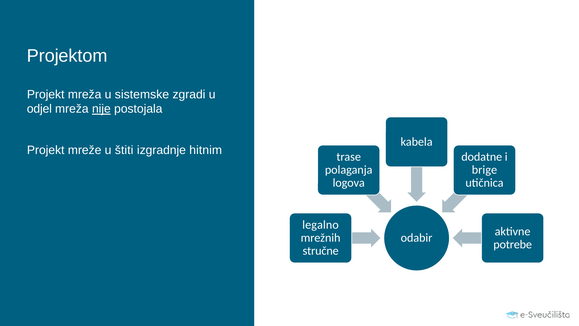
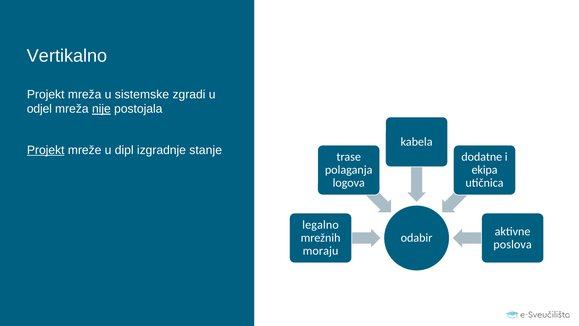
Projektom: Projektom -> Vertikalno
Projekt at (46, 150) underline: none -> present
štiti: štiti -> dipl
hitnim: hitnim -> stanje
brige: brige -> ekipa
potrebe: potrebe -> poslova
stručne: stručne -> moraju
